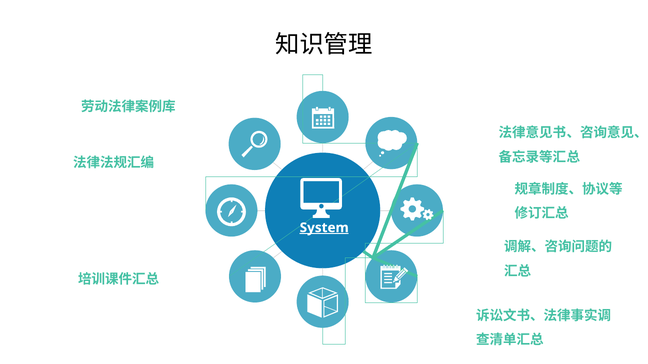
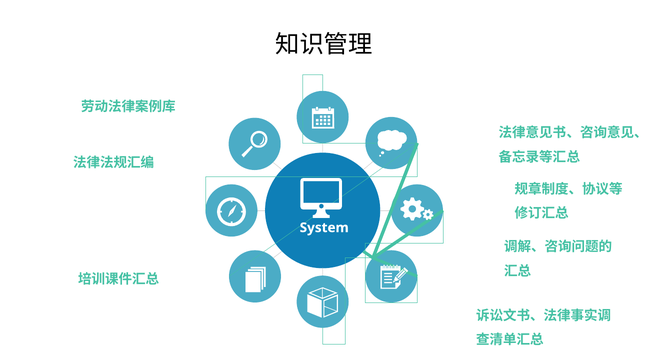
System underline: present -> none
